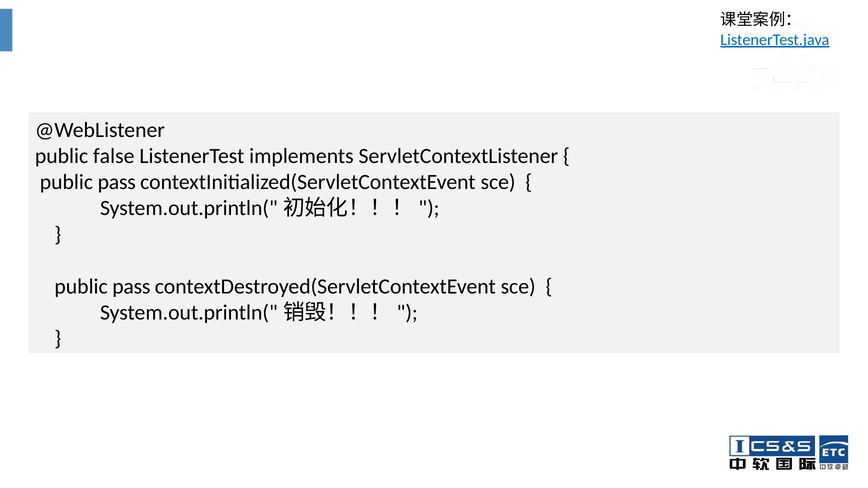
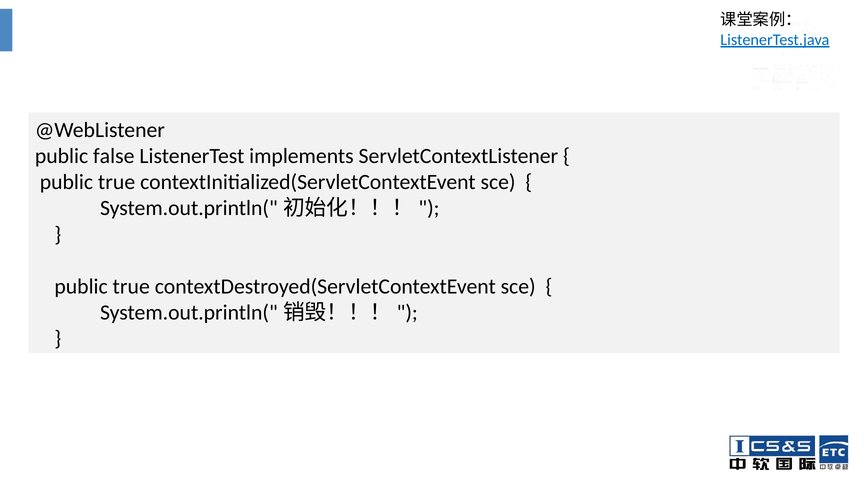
pass at (117, 182): pass -> true
pass at (131, 287): pass -> true
